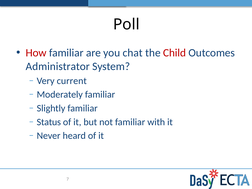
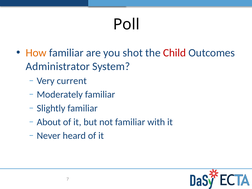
How colour: red -> orange
chat: chat -> shot
Status: Status -> About
